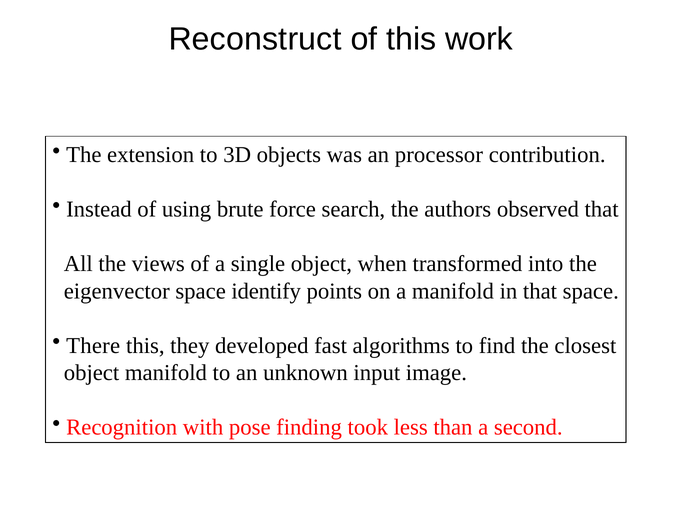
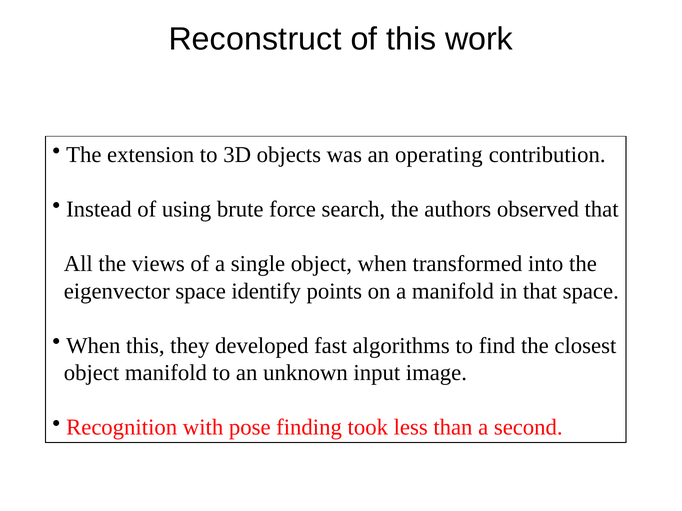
processor: processor -> operating
There at (93, 346): There -> When
